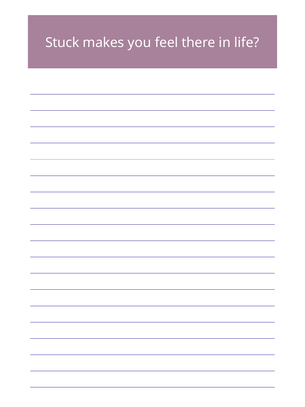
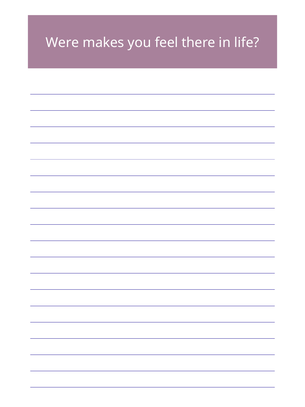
Stuck: Stuck -> Were
